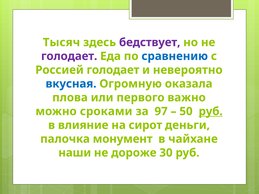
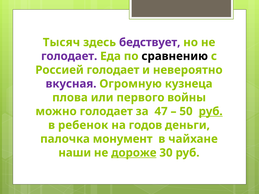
сравнению colour: blue -> black
вкусная colour: blue -> purple
оказала: оказала -> кузнеца
важно: важно -> войны
можно сроками: сроками -> голодает
97: 97 -> 47
влияние: влияние -> ребенок
сирот: сирот -> годов
дороже underline: none -> present
